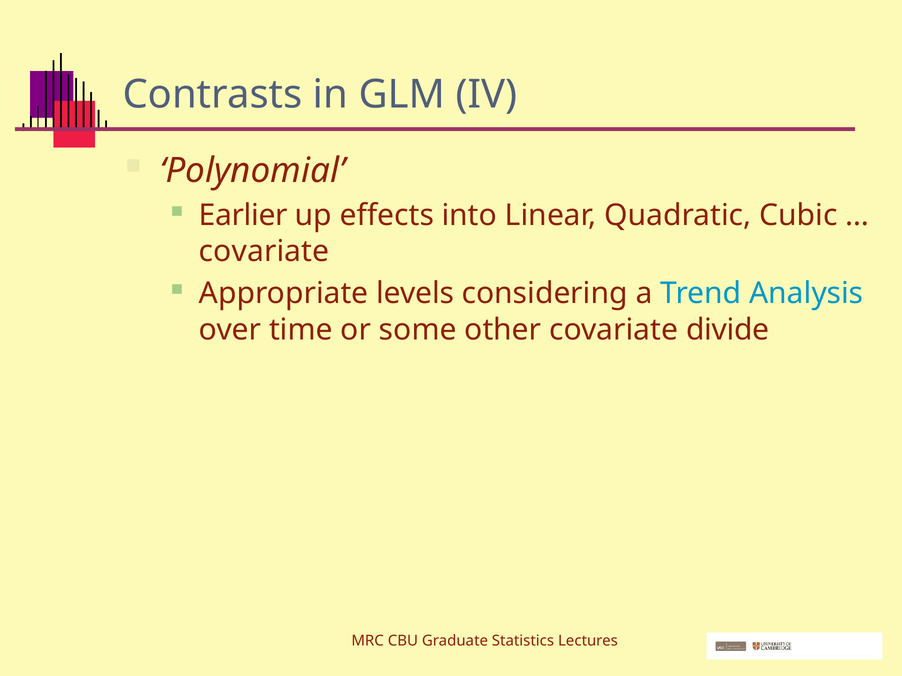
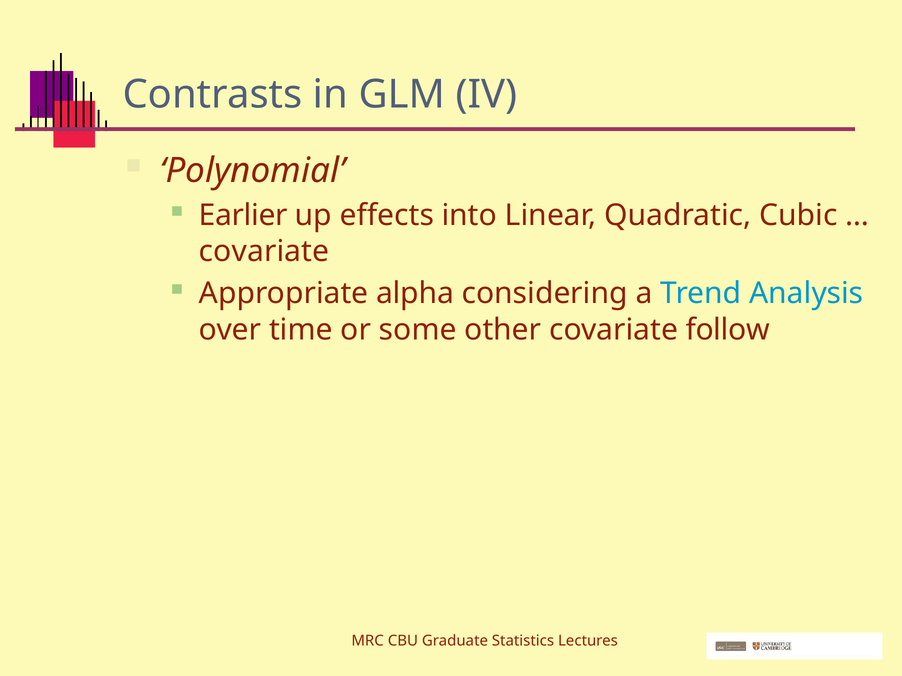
levels: levels -> alpha
divide: divide -> follow
